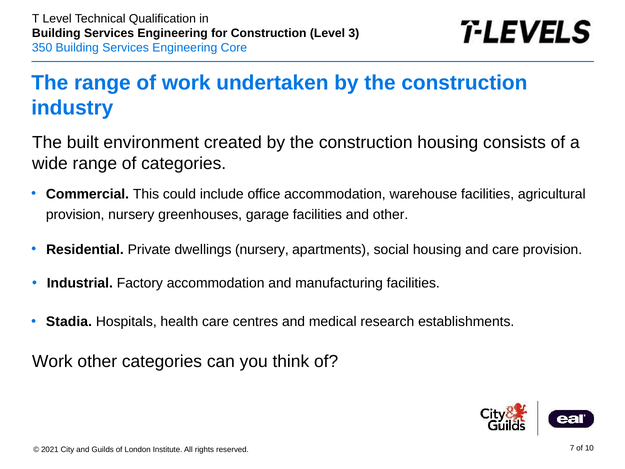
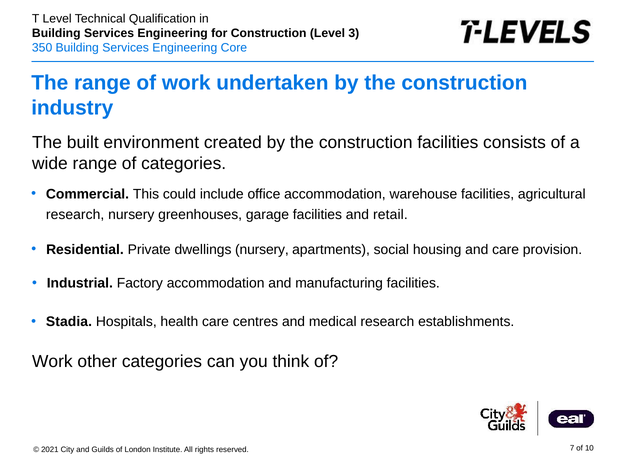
construction housing: housing -> facilities
provision at (75, 215): provision -> research
and other: other -> retail
